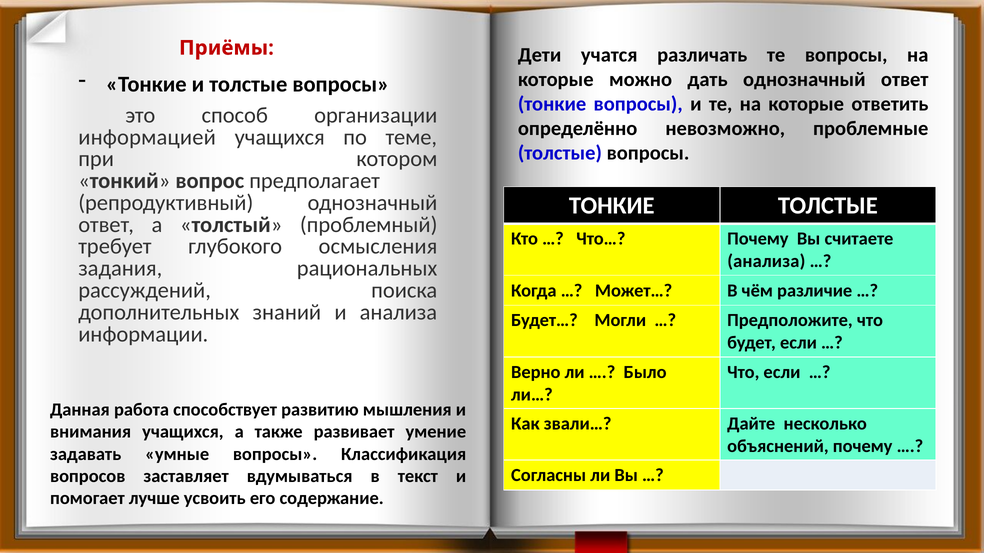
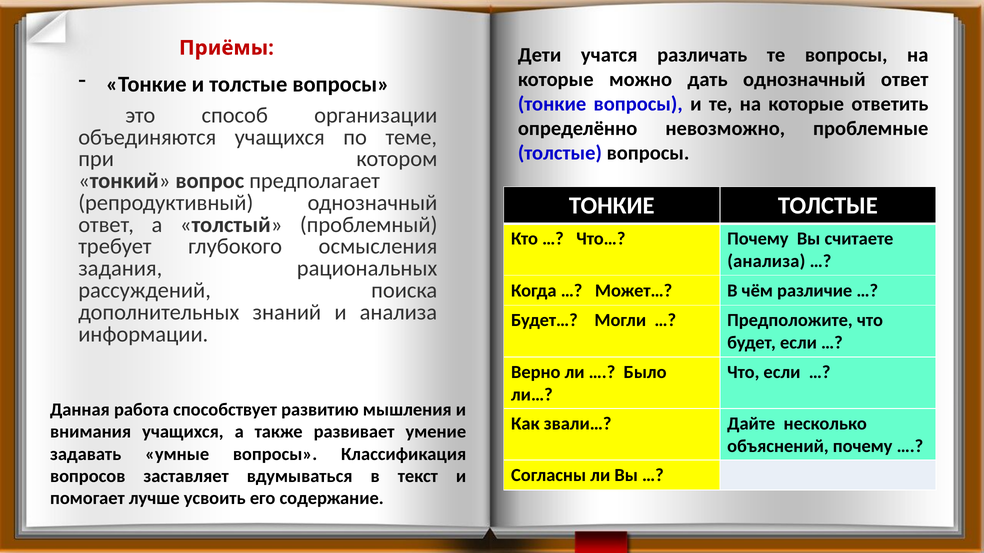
информацией: информацией -> объединяются
